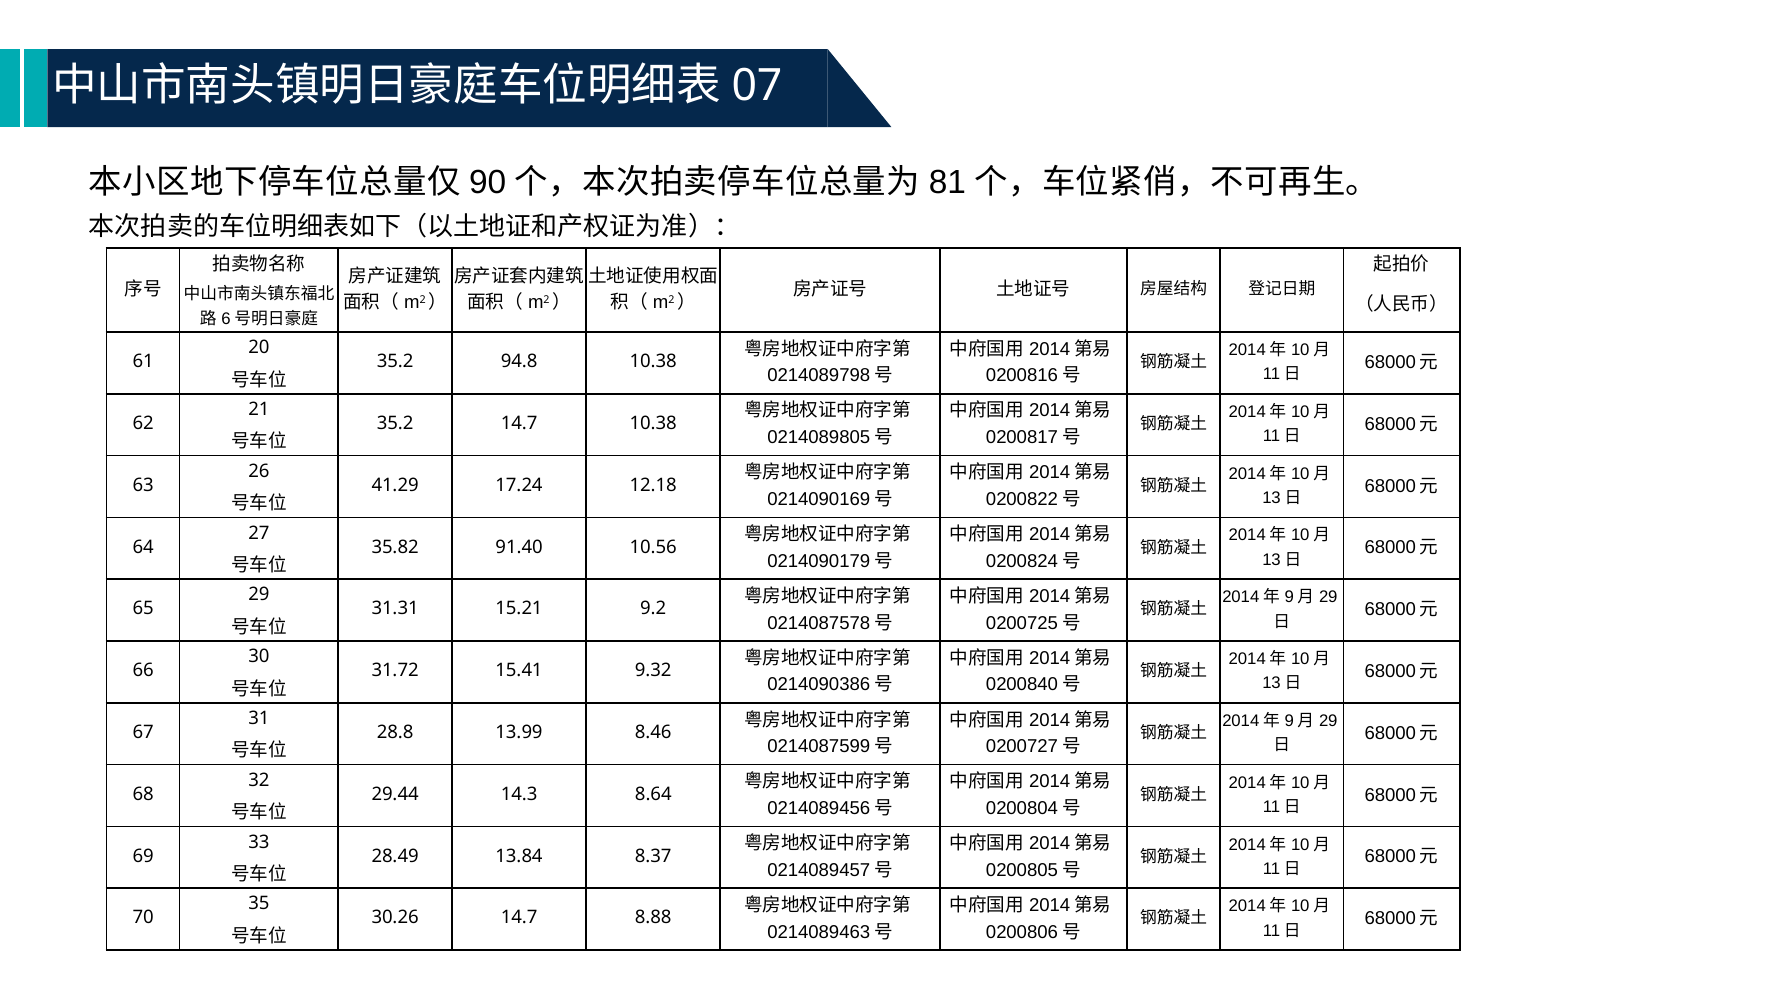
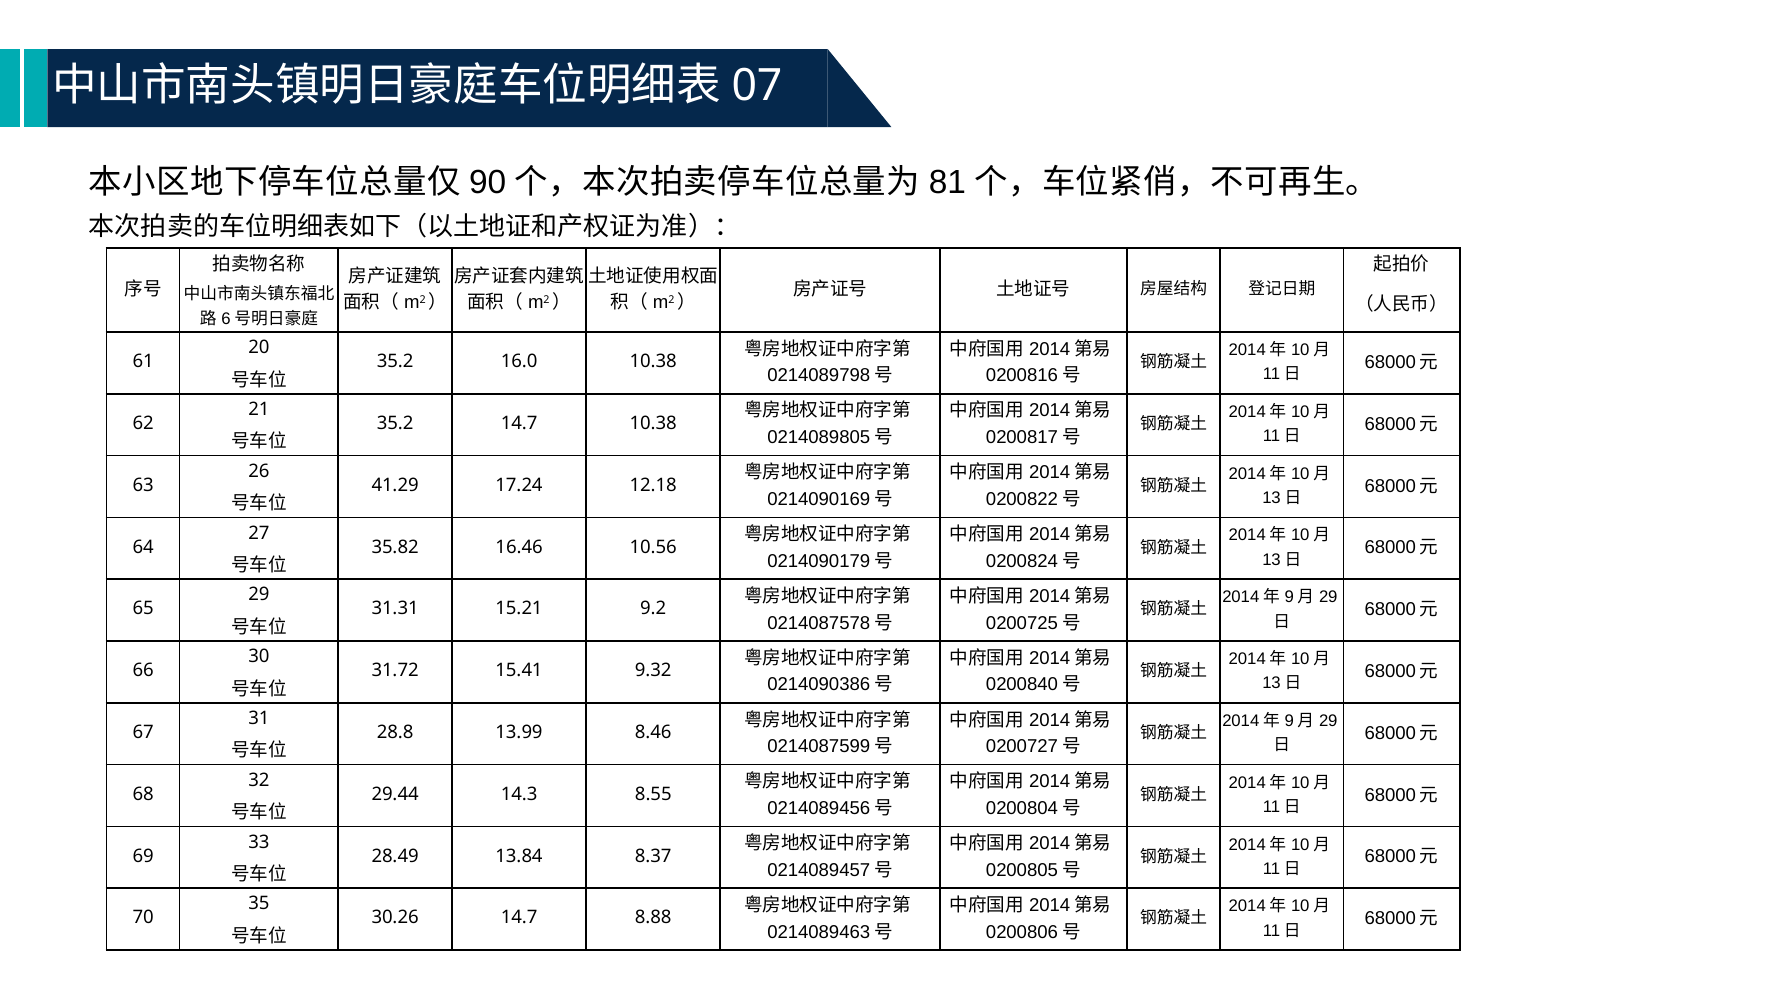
94.8: 94.8 -> 16.0
91.40: 91.40 -> 16.46
8.64: 8.64 -> 8.55
